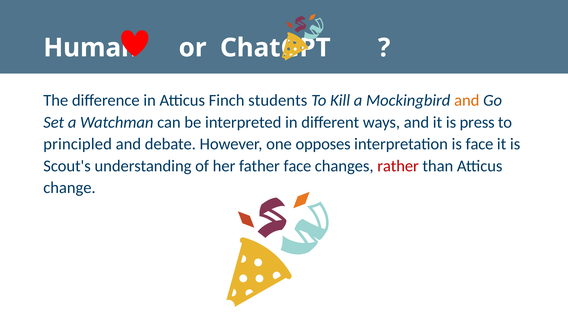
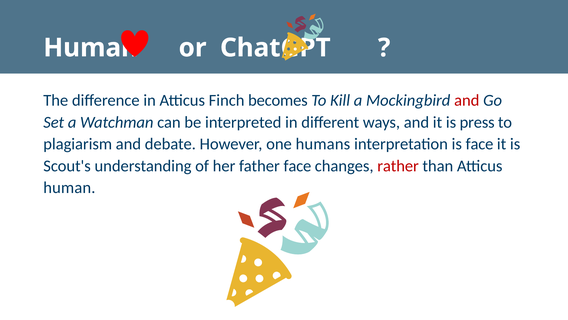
students: students -> becomes
and at (467, 100) colour: orange -> red
principled: principled -> plagiarism
opposes: opposes -> humans
change at (69, 188): change -> human
